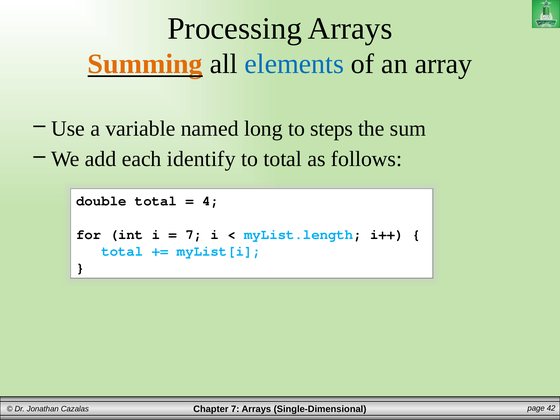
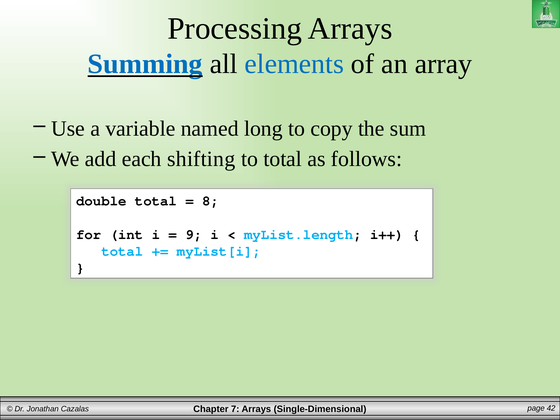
Summing colour: orange -> blue
steps: steps -> copy
identify: identify -> shifting
4: 4 -> 8
7 at (194, 234): 7 -> 9
